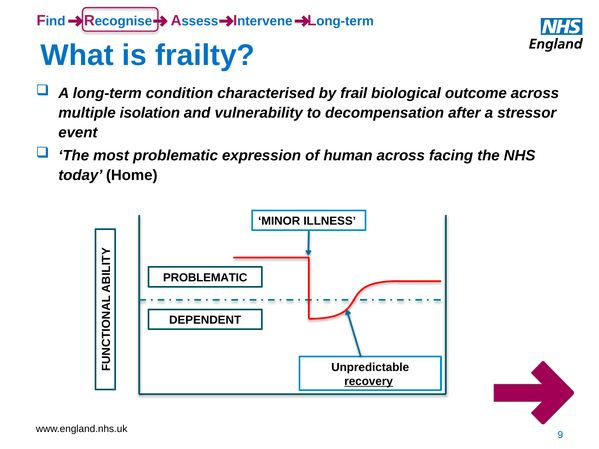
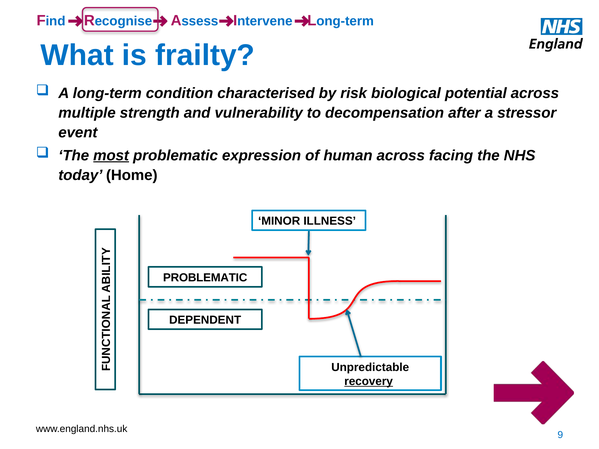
frail: frail -> risk
outcome: outcome -> potential
isolation: isolation -> strength
most underline: none -> present
